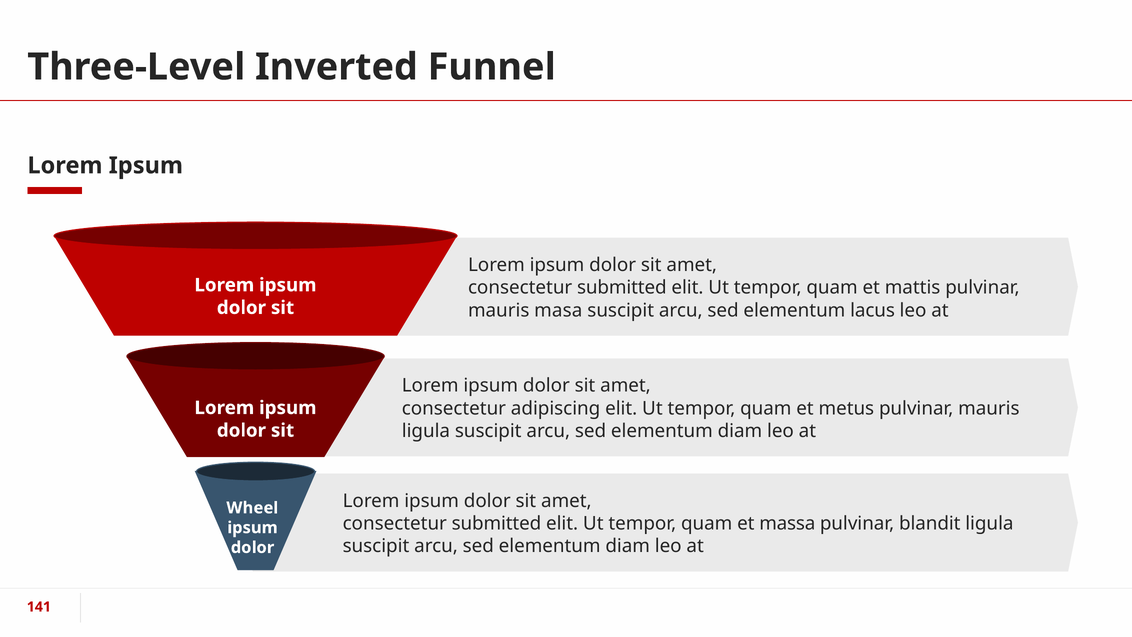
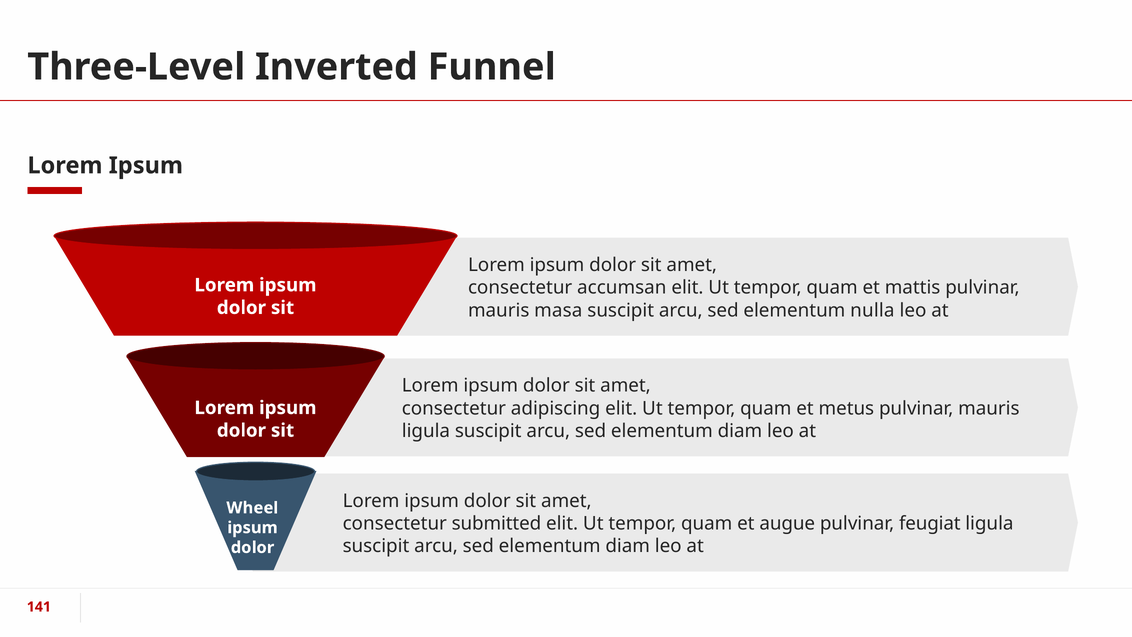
submitted at (622, 288): submitted -> accumsan
lacus: lacus -> nulla
massa: massa -> augue
blandit: blandit -> feugiat
